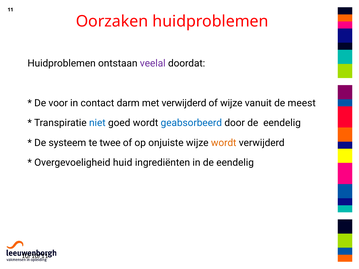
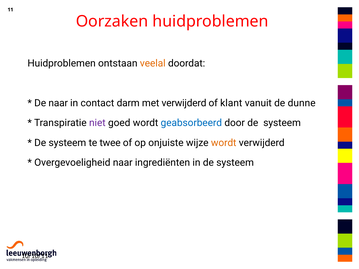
veelal colour: purple -> orange
De voor: voor -> naar
of wijze: wijze -> klant
meest: meest -> dunne
niet colour: blue -> purple
door de eendelig: eendelig -> systeem
Overgevoeligheid huid: huid -> naar
in de eendelig: eendelig -> systeem
